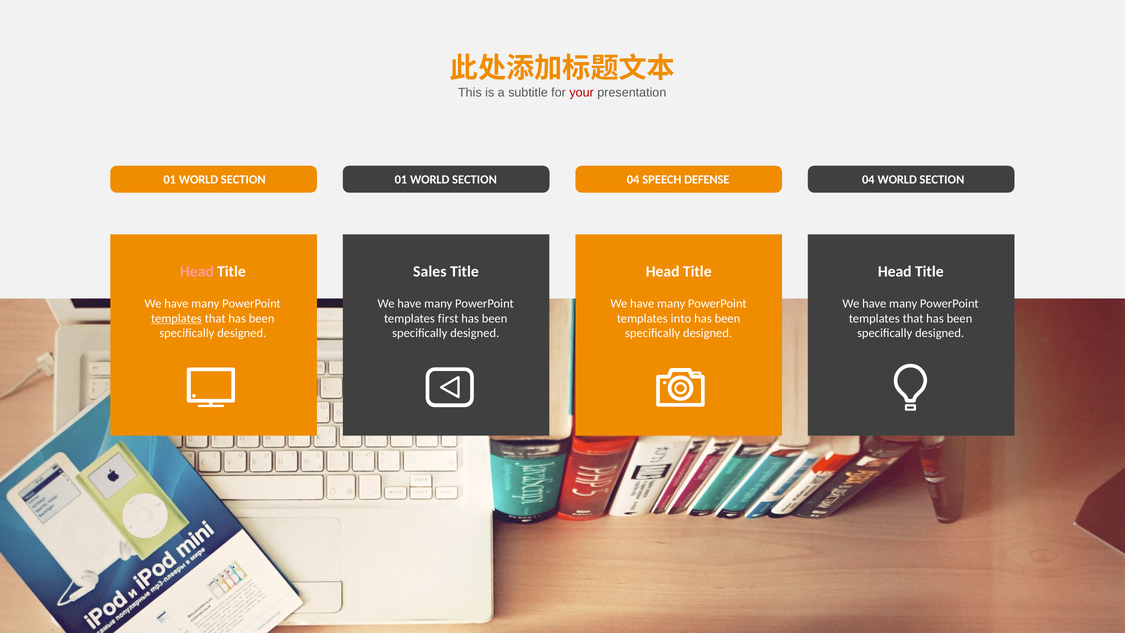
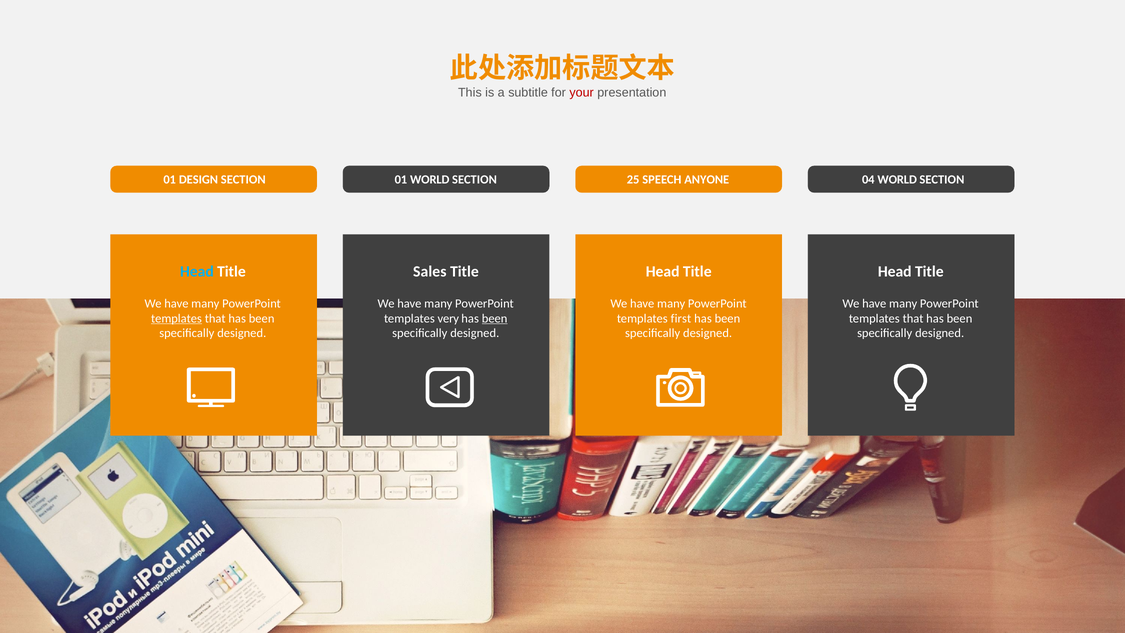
WORLD at (199, 180): WORLD -> DESIGN
SECTION 04: 04 -> 25
DEFENSE: DEFENSE -> ANYONE
Head at (197, 272) colour: pink -> light blue
first: first -> very
been at (495, 318) underline: none -> present
into: into -> first
